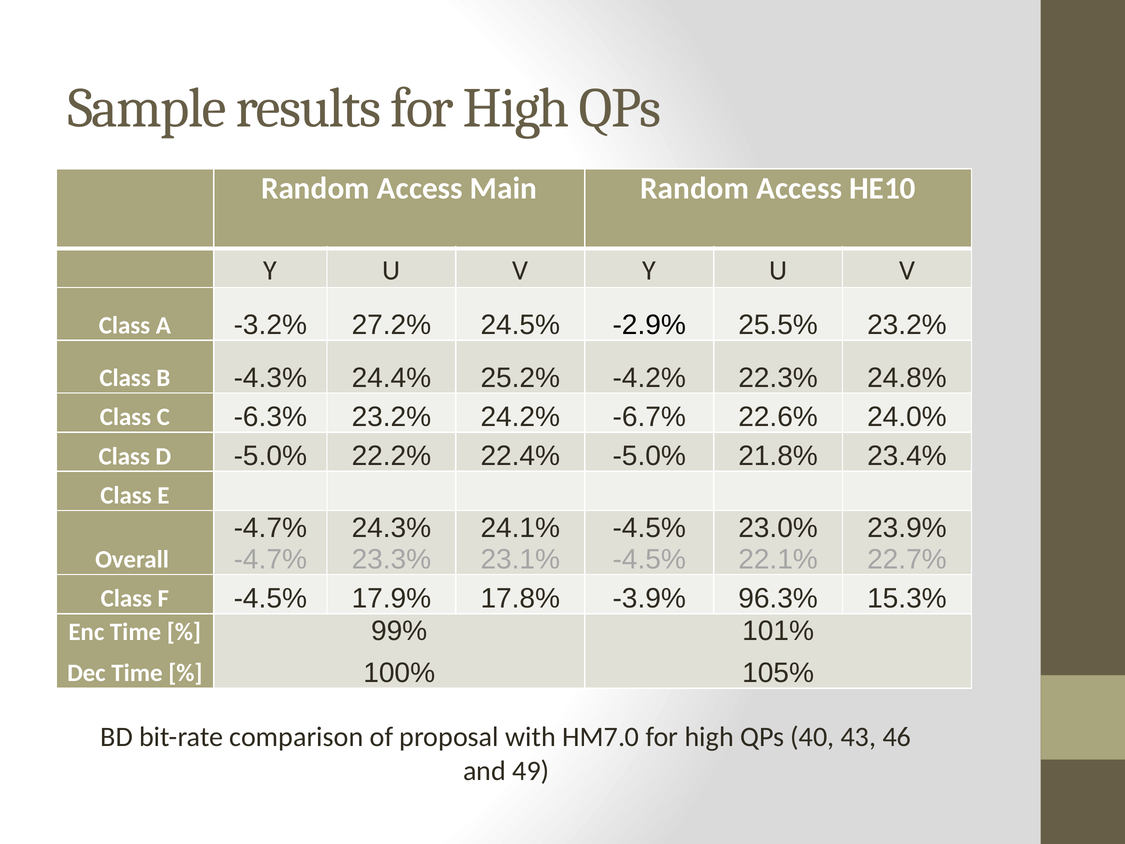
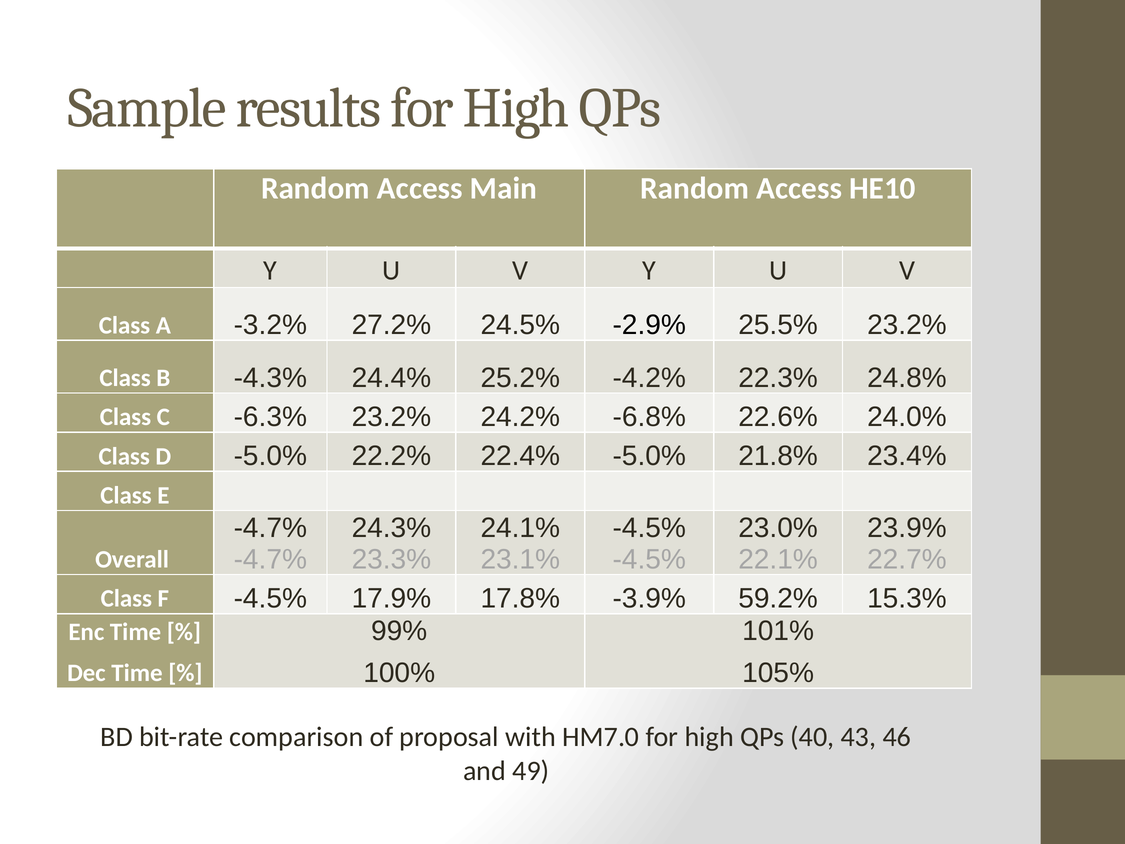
-6.7%: -6.7% -> -6.8%
96.3%: 96.3% -> 59.2%
